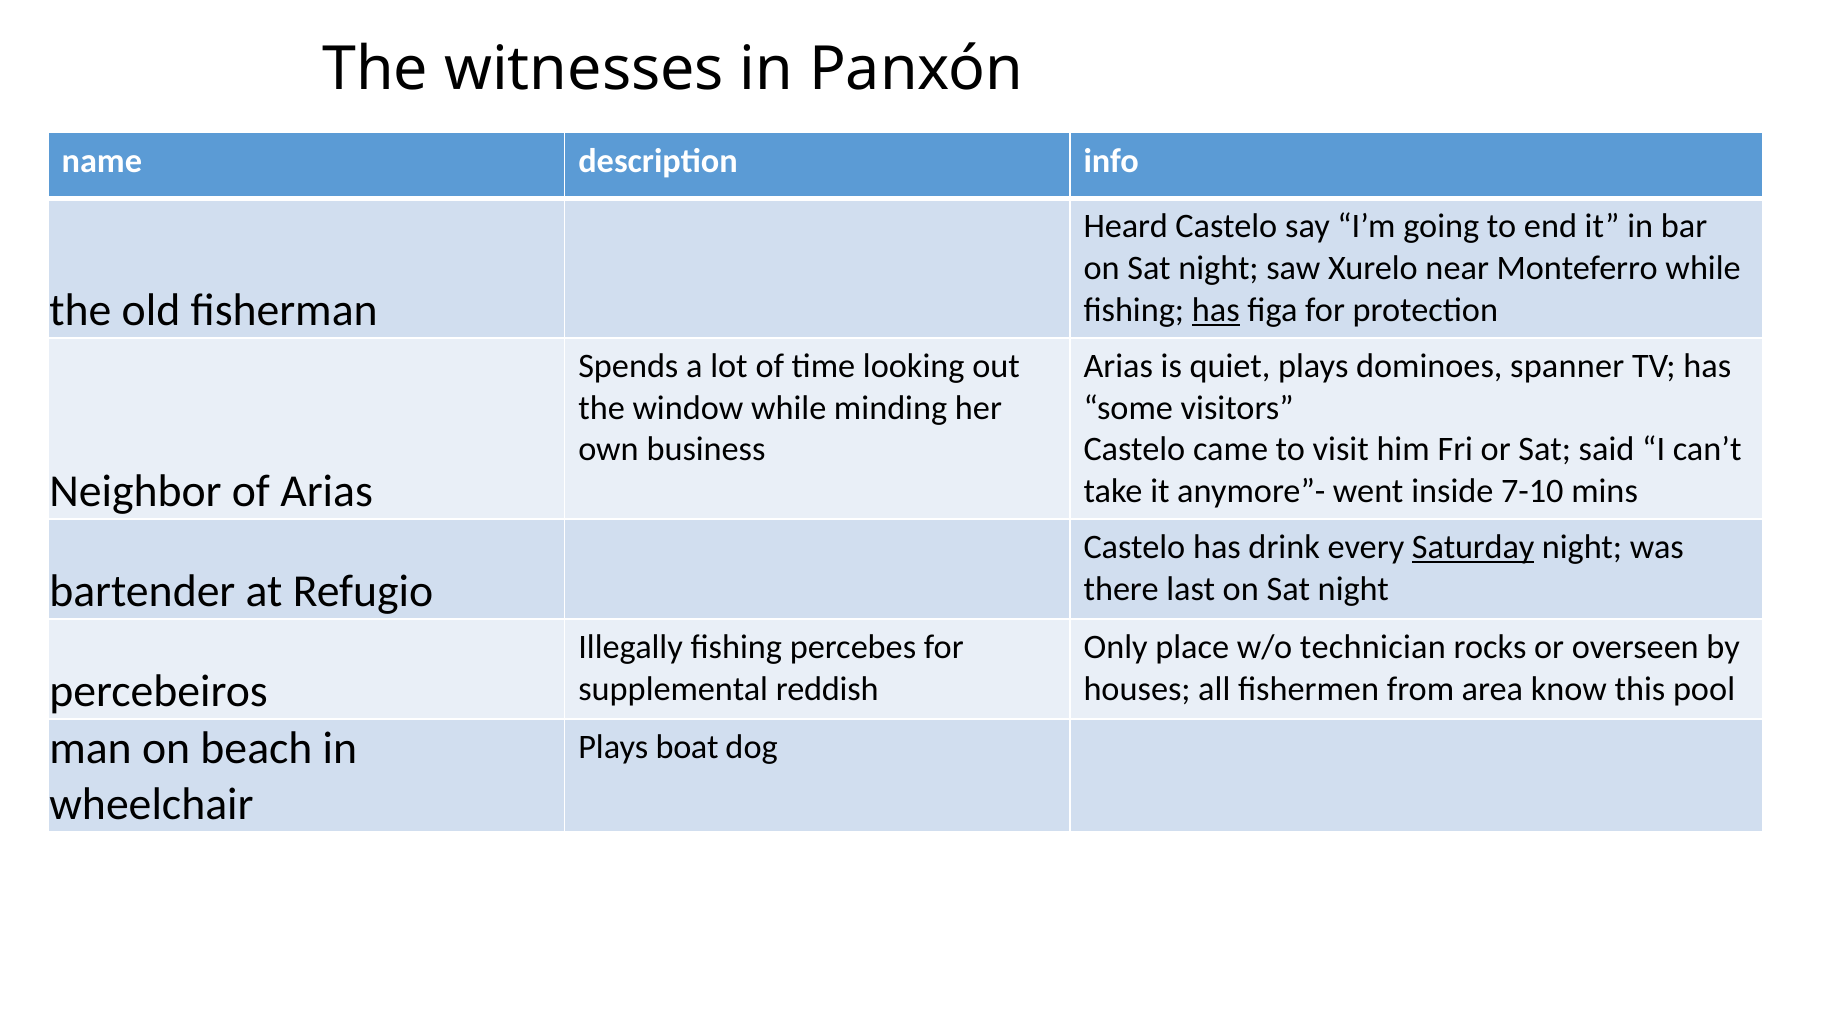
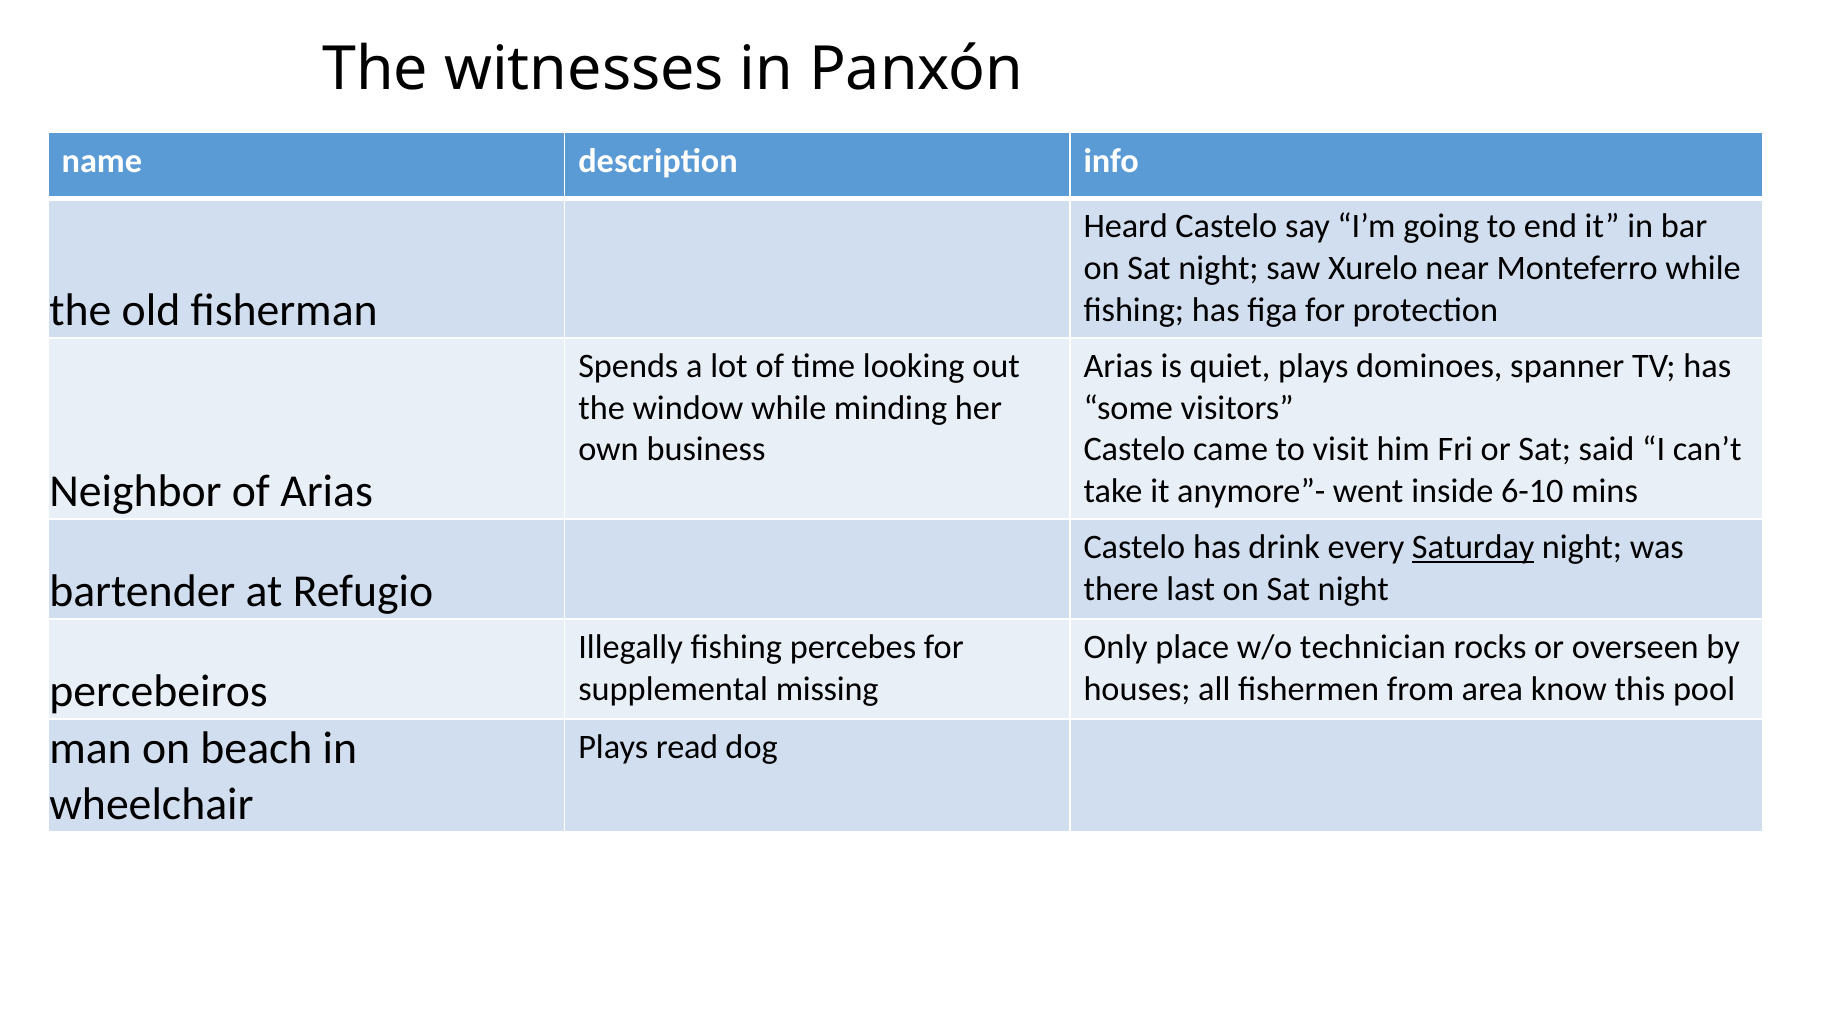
has at (1216, 310) underline: present -> none
7-10: 7-10 -> 6-10
reddish: reddish -> missing
boat: boat -> read
